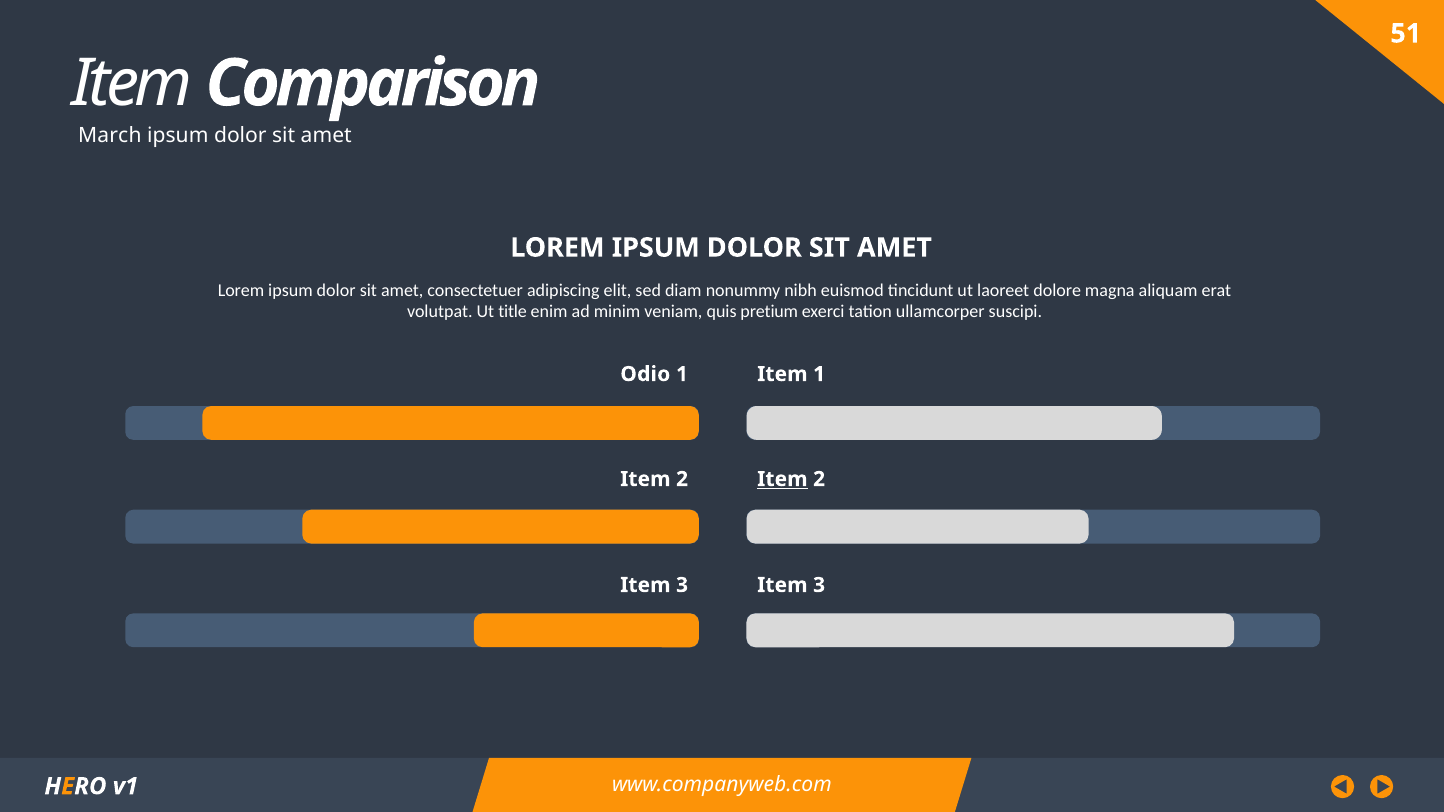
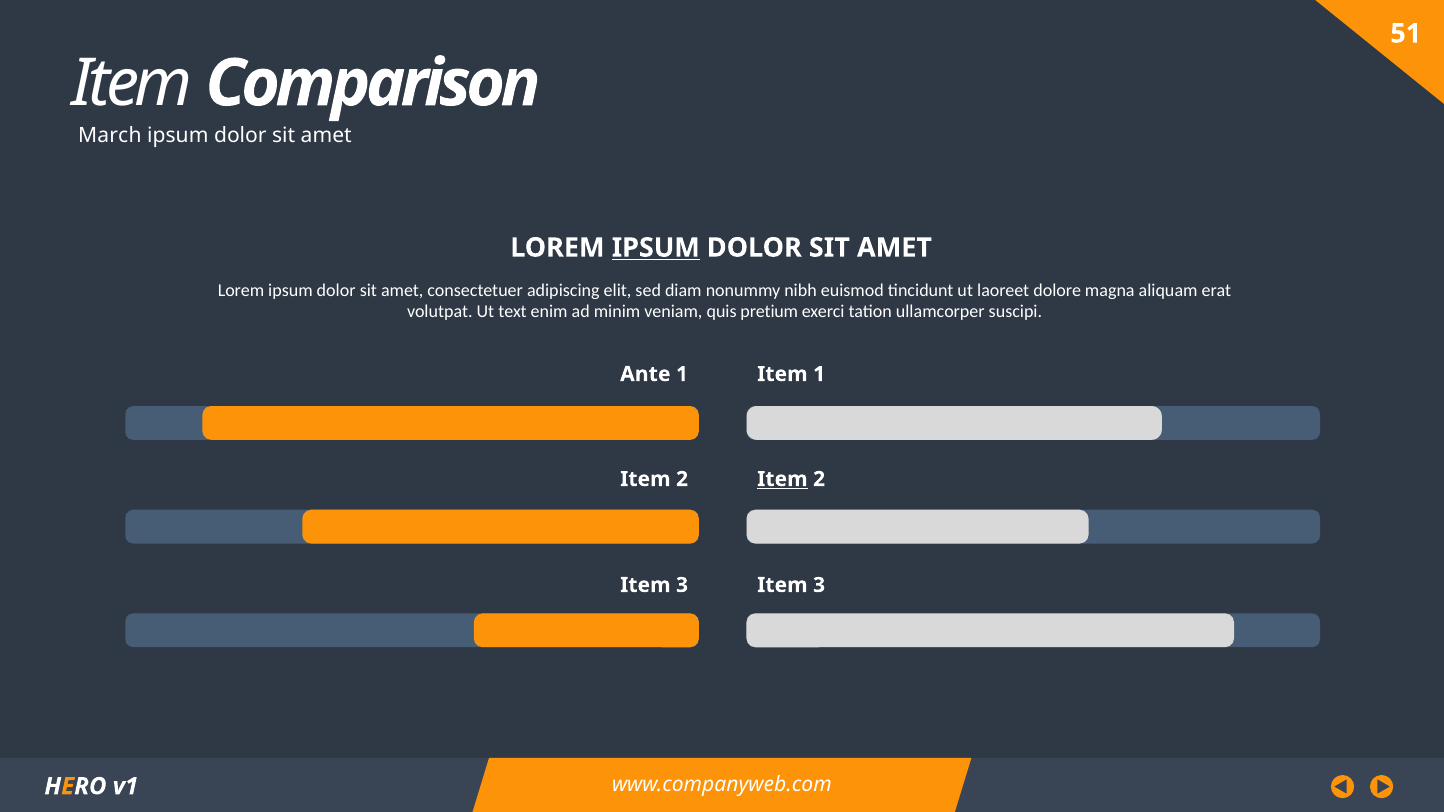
IPSUM at (656, 248) underline: none -> present
title: title -> text
Odio: Odio -> Ante
